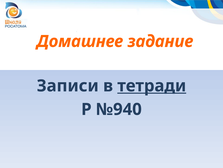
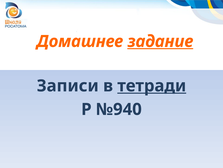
задание underline: none -> present
